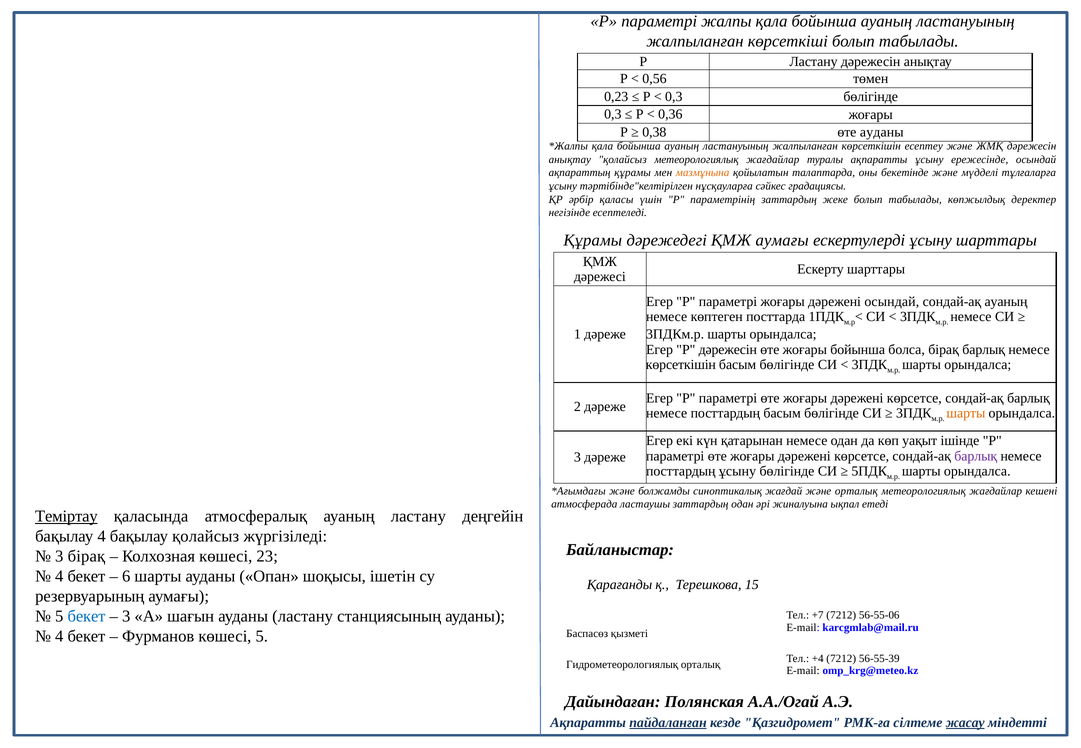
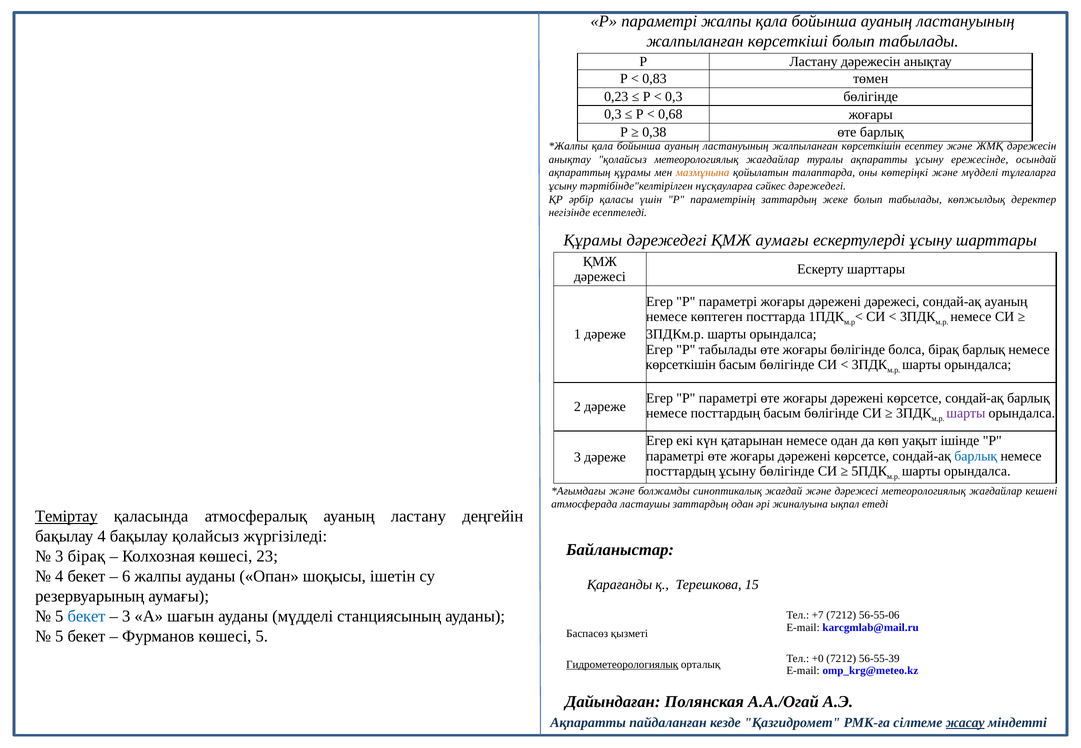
0,56: 0,56 -> 0,83
0,36: 0,36 -> 0,68
өте ауданы: ауданы -> барлық
бекетінде: бекетінде -> көтеріңкі
сәйкес градациясы: градациясы -> дәрежедегі
дәрежені осындай: осындай -> дәрежесі
P дәрежесін: дәрежесін -> табылады
жоғары бойынша: бойынша -> бөлігінде
шарты at (966, 414) colour: orange -> purple
барлық at (976, 456) colour: purple -> blue
және орталық: орталық -> дәрежесі
6 шарты: шарты -> жалпы
ауданы ластану: ластану -> мүдделі
4 at (59, 636): 4 -> 5
+4: +4 -> +0
Гидрометеорологиялық underline: none -> present
пайдаланған underline: present -> none
